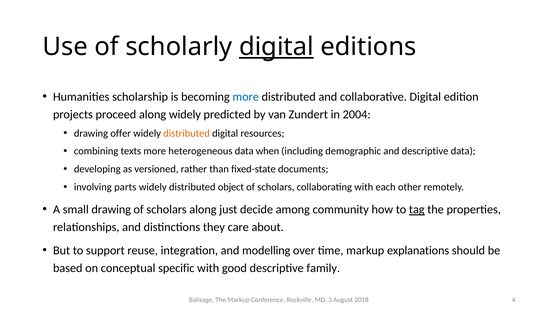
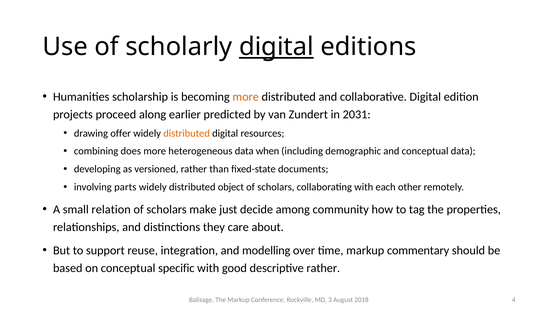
more at (246, 97) colour: blue -> orange
along widely: widely -> earlier
2004: 2004 -> 2031
texts: texts -> does
and descriptive: descriptive -> conceptual
small drawing: drawing -> relation
scholars along: along -> make
tag underline: present -> none
explanations: explanations -> commentary
descriptive family: family -> rather
